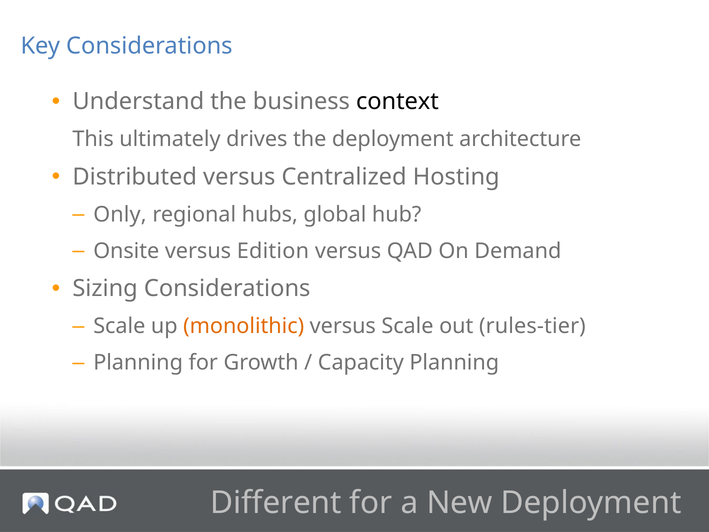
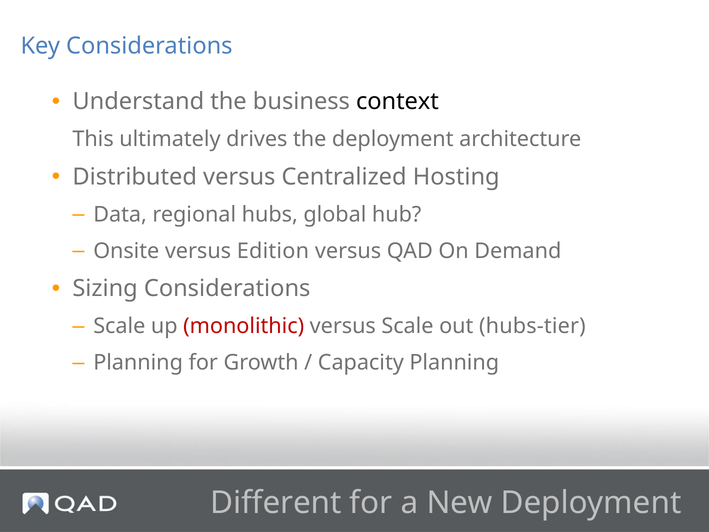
Only: Only -> Data
monolithic colour: orange -> red
rules-tier: rules-tier -> hubs-tier
